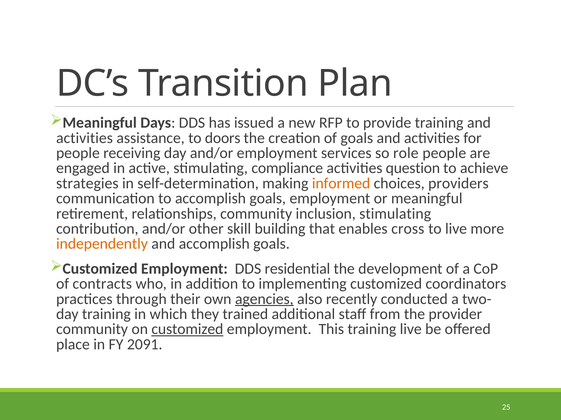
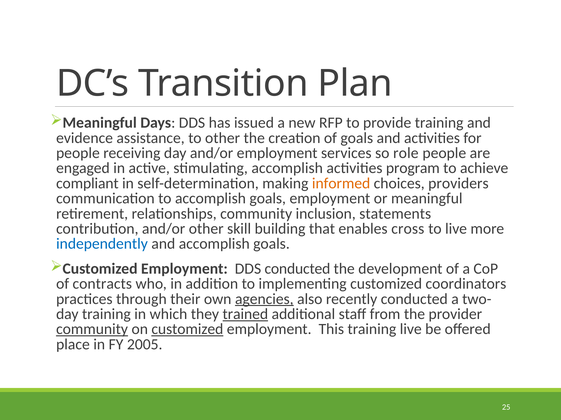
activities at (84, 138): activities -> evidence
to doors: doors -> other
stimulating compliance: compliance -> accomplish
question: question -> program
strategies: strategies -> compliant
inclusion stimulating: stimulating -> statements
independently colour: orange -> blue
DDS residential: residential -> conducted
trained underline: none -> present
community at (92, 330) underline: none -> present
2091: 2091 -> 2005
